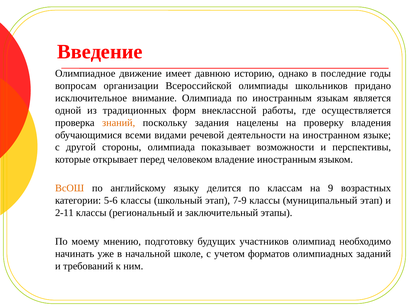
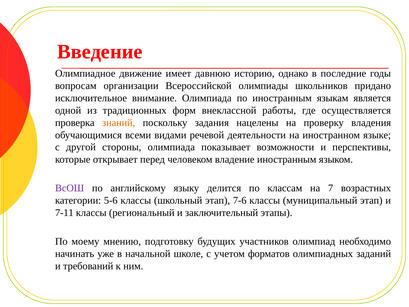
ВсОШ colour: orange -> purple
9: 9 -> 7
7-9: 7-9 -> 7-6
2-11: 2-11 -> 7-11
